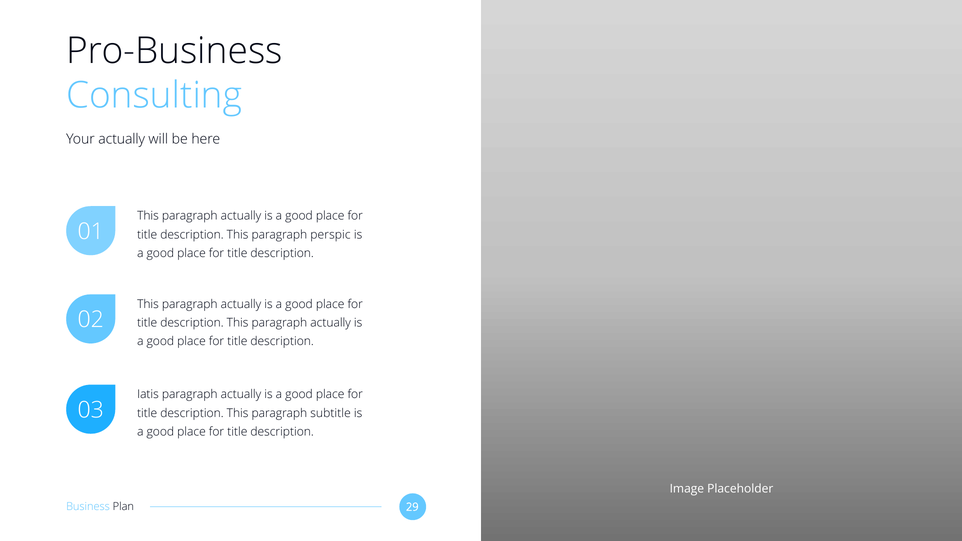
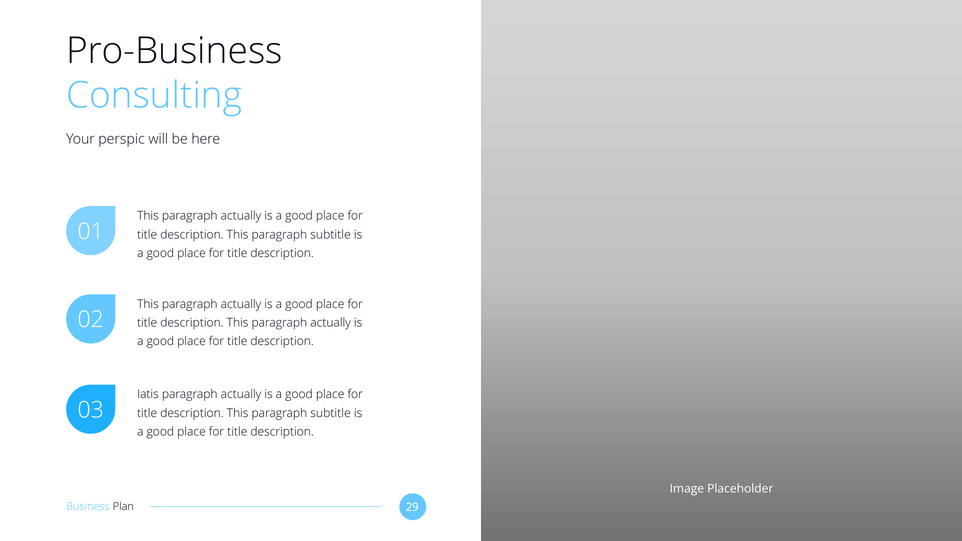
Your actually: actually -> perspic
perspic at (331, 235): perspic -> subtitle
